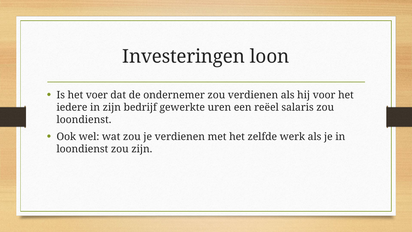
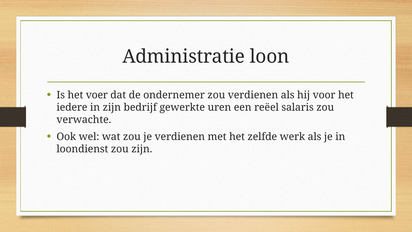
Investeringen: Investeringen -> Administratie
loondienst at (84, 120): loondienst -> verwachte
